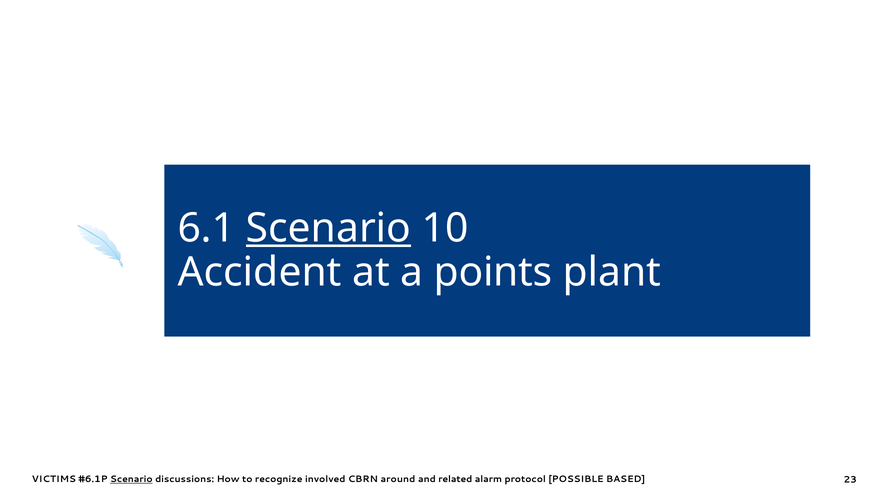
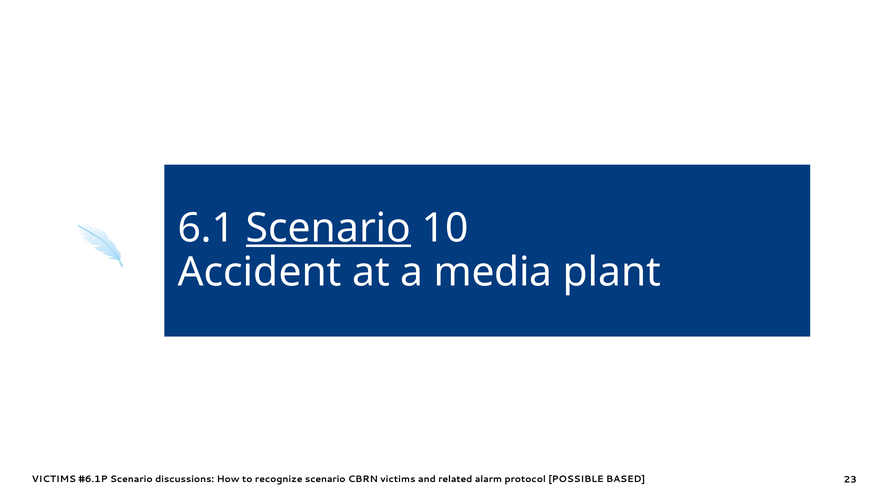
points: points -> media
Scenario at (131, 479) underline: present -> none
recognize involved: involved -> scenario
CBRN around: around -> victims
